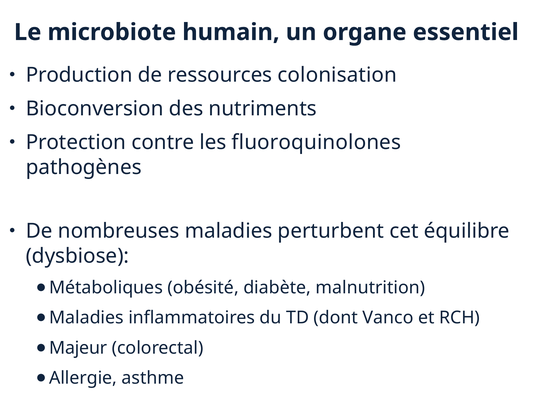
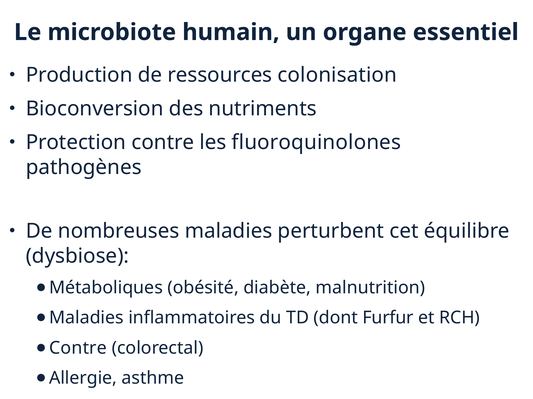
Vanco: Vanco -> Furfur
Majeur at (78, 349): Majeur -> Contre
